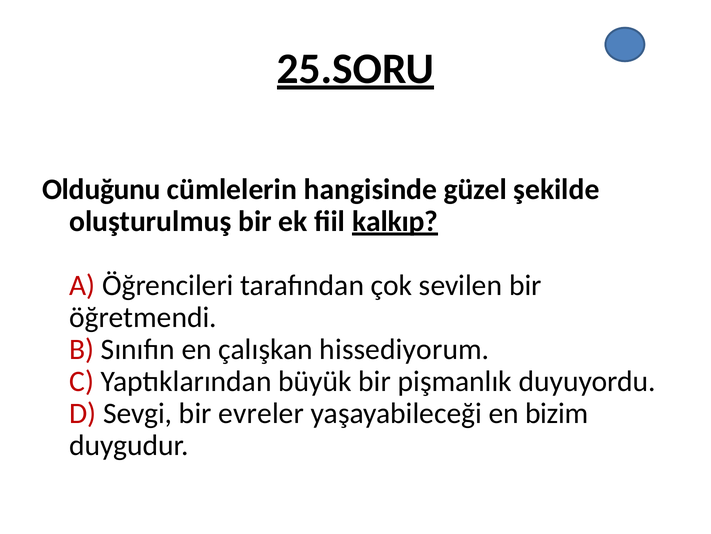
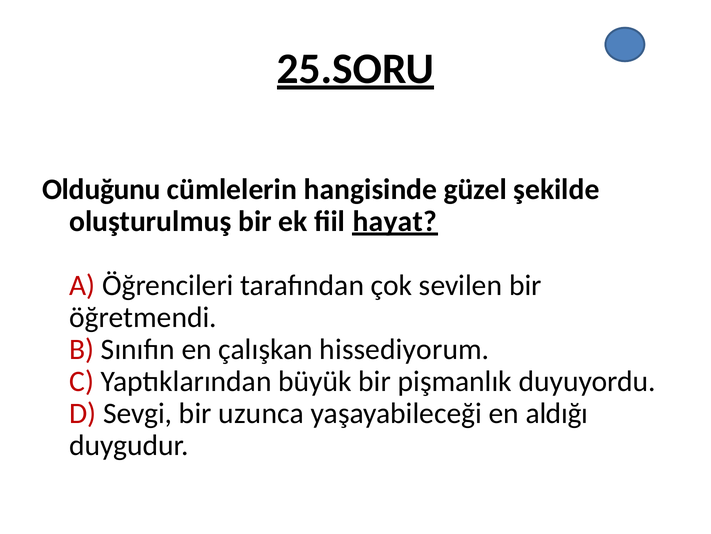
kalkıp: kalkıp -> hayat
evreler: evreler -> uzunca
bizim: bizim -> aldığı
